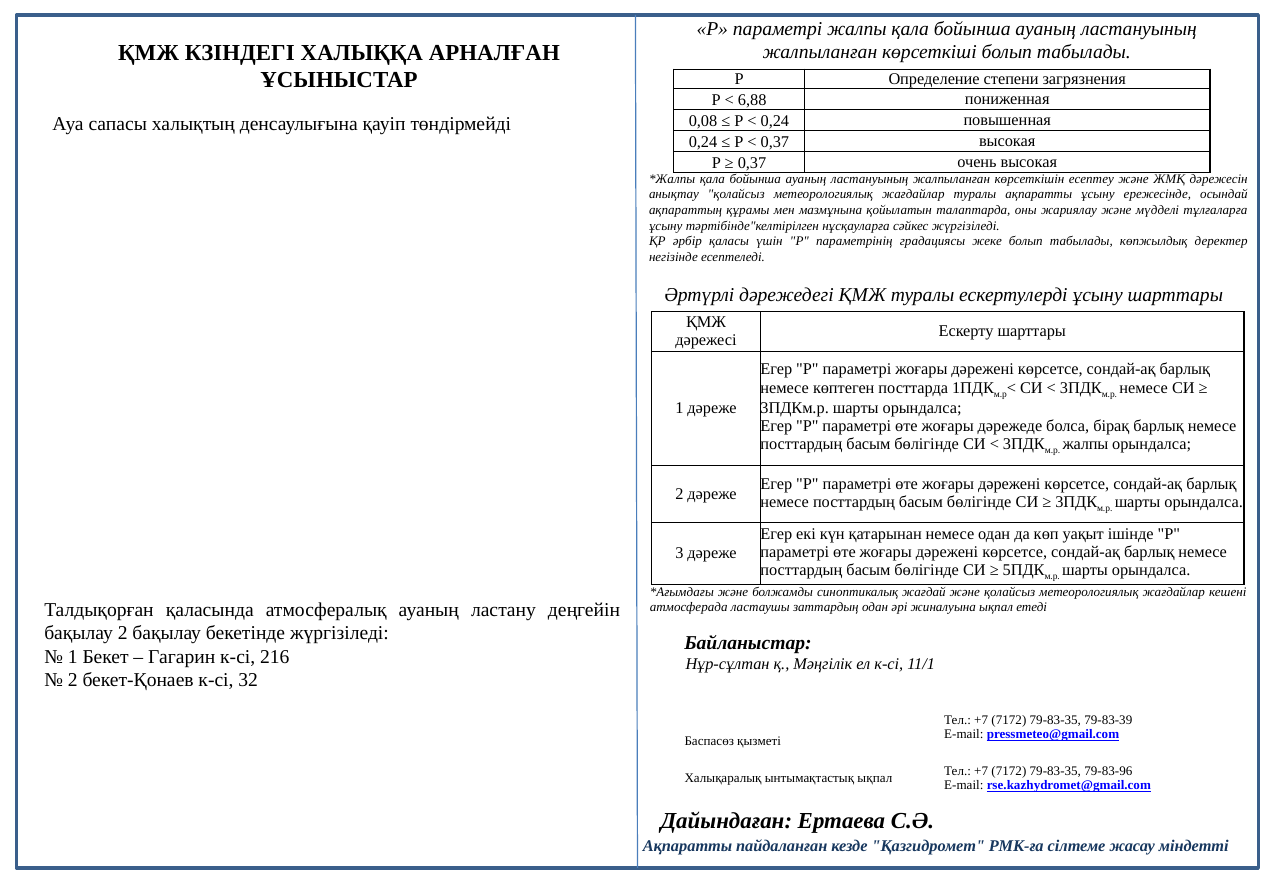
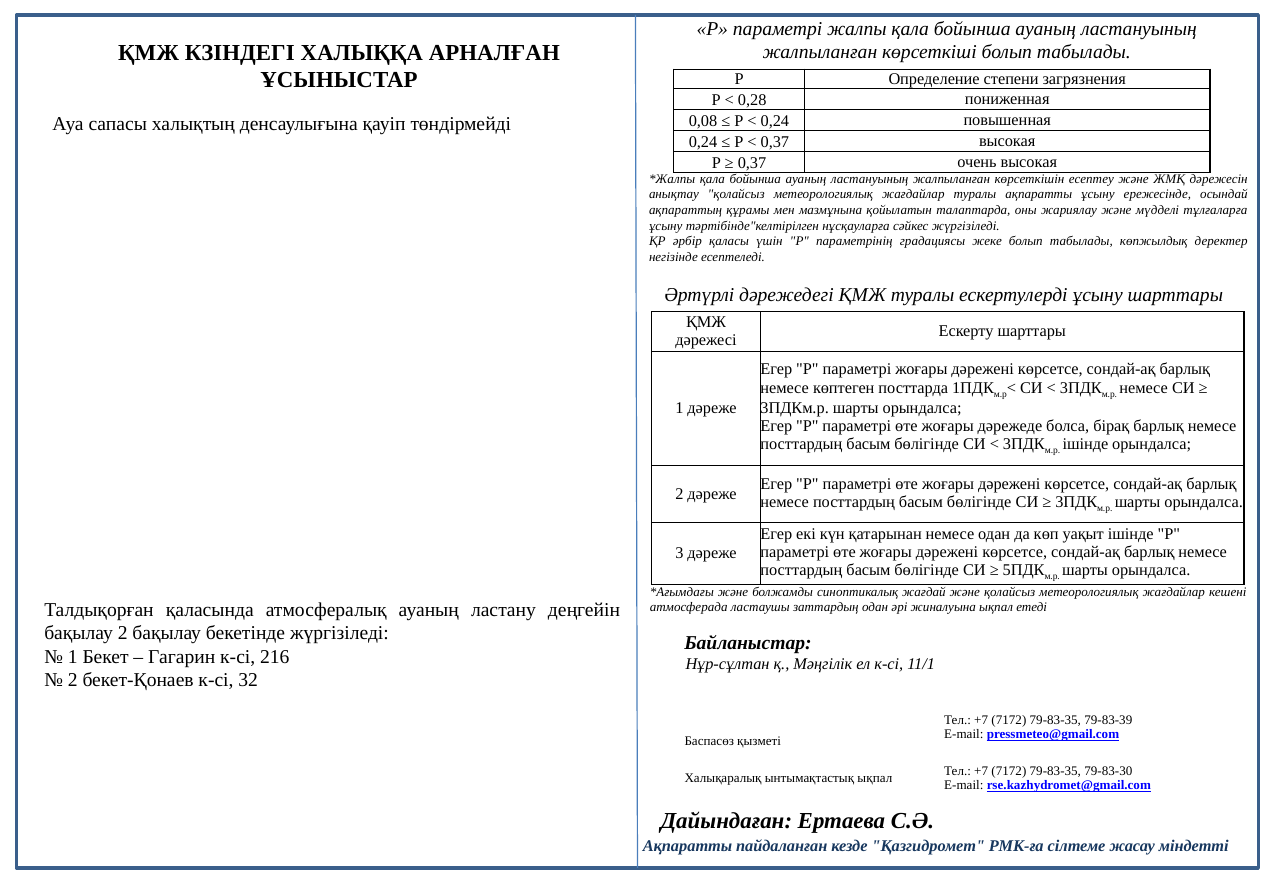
6,88: 6,88 -> 0,28
жалпы at (1085, 444): жалпы -> ішінде
79-83-96: 79-83-96 -> 79-83-30
